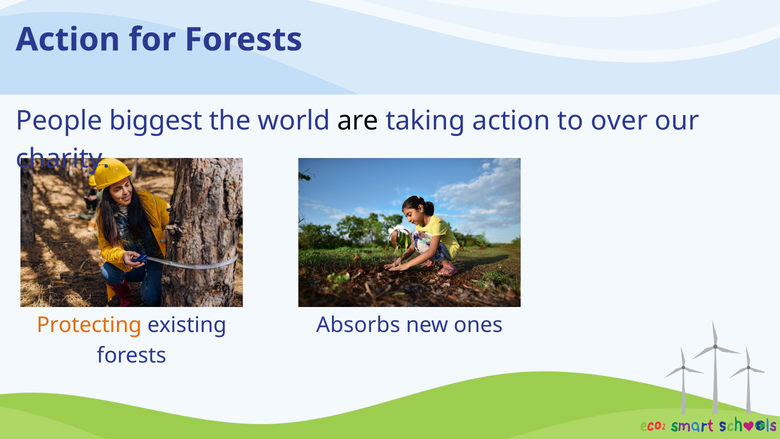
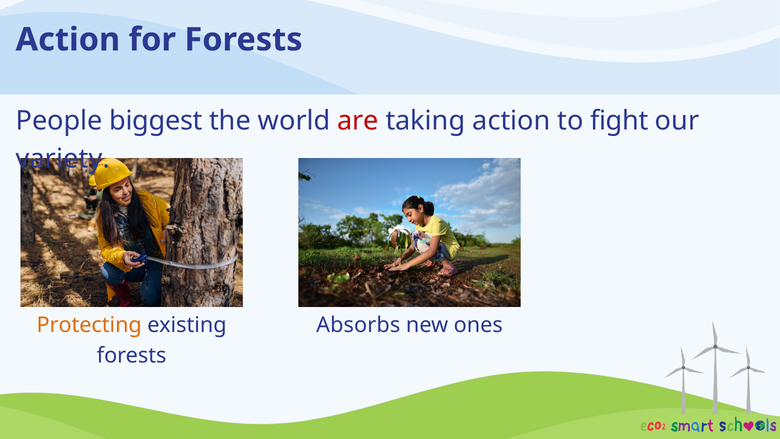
are colour: black -> red
over: over -> fight
charity: charity -> variety
